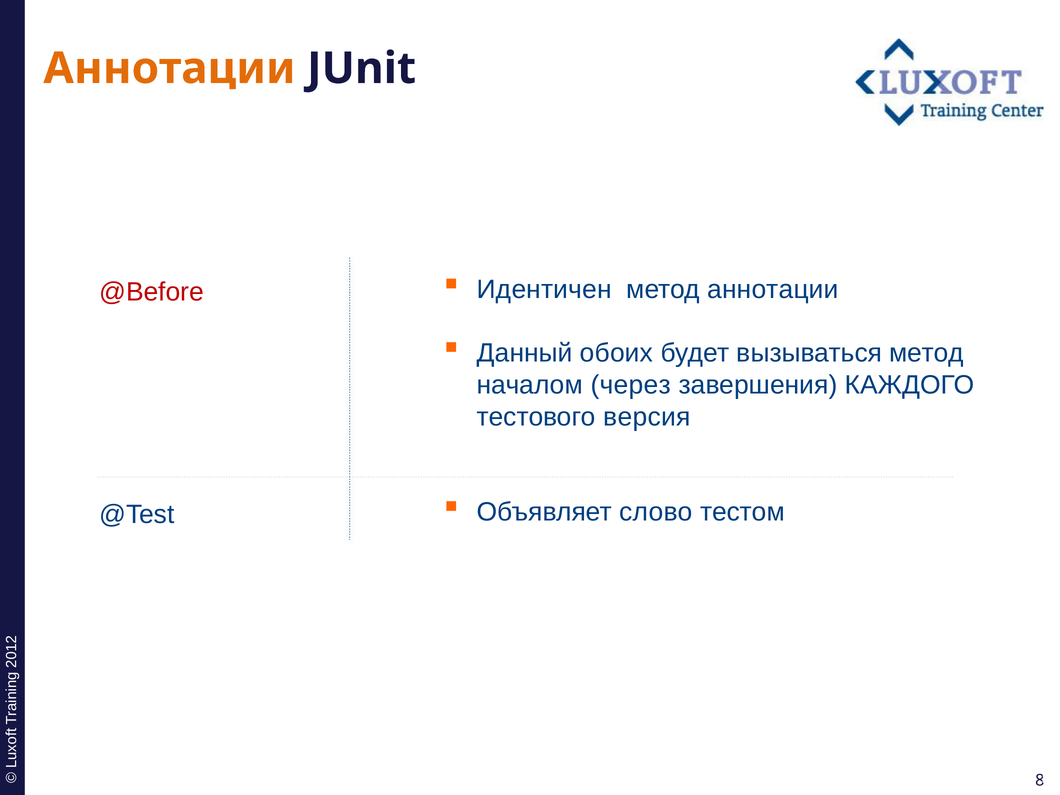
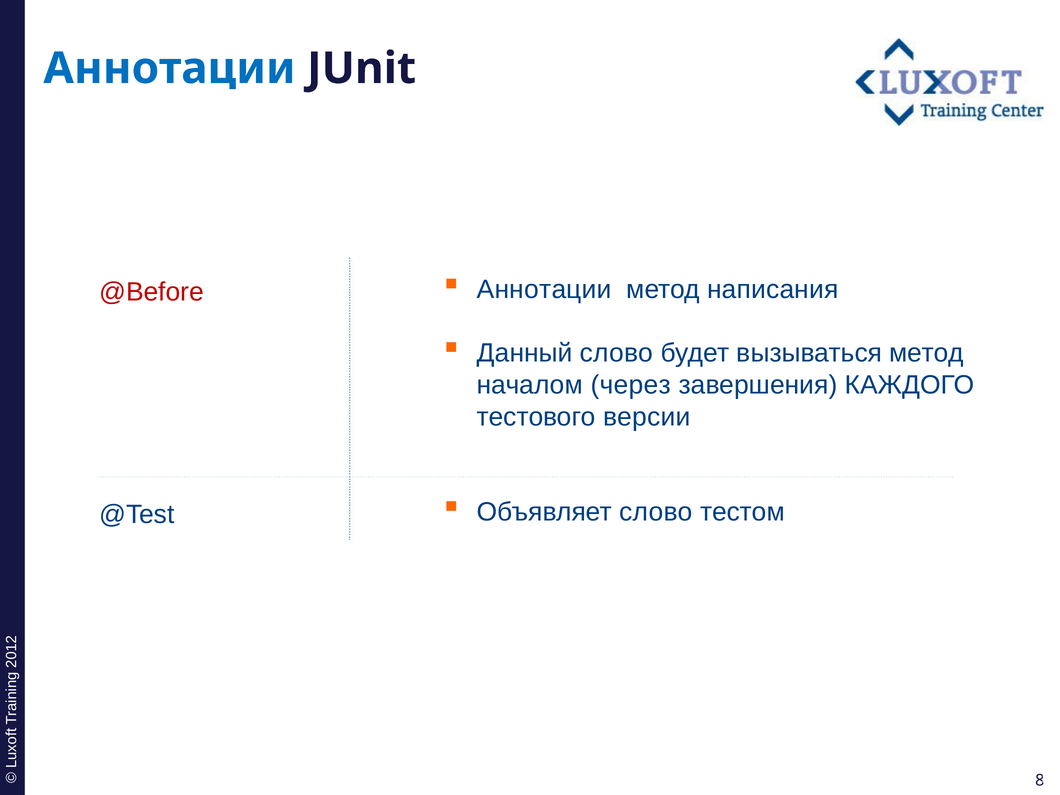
Аннотации at (169, 68) colour: orange -> blue
Идентичен at (544, 290): Идентичен -> Аннотации
метод аннотации: аннотации -> написания
Данный обоих: обоих -> слово
версия: версия -> версии
